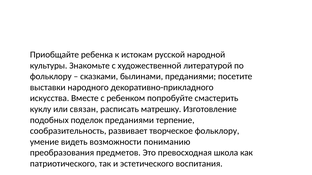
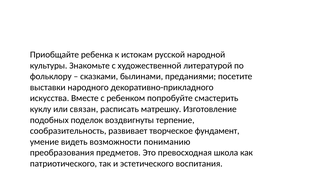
поделок преданиями: преданиями -> воздвигнуты
творческое фольклору: фольклору -> фундамент
